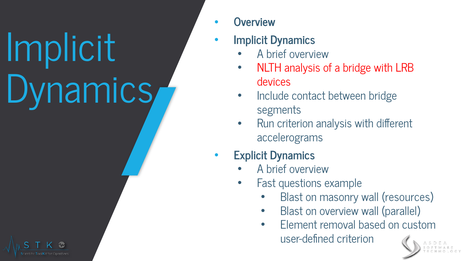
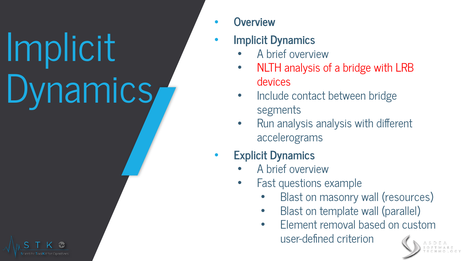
Run criterion: criterion -> analysis
on overview: overview -> template
